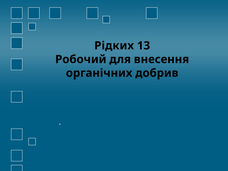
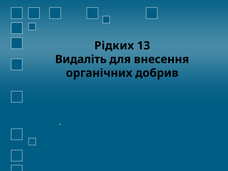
Робочий: Робочий -> Видаліть
